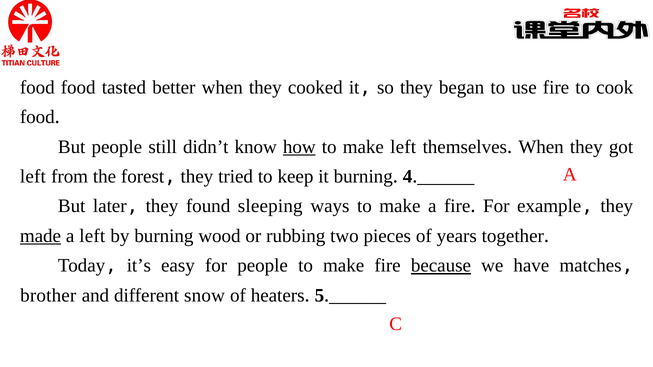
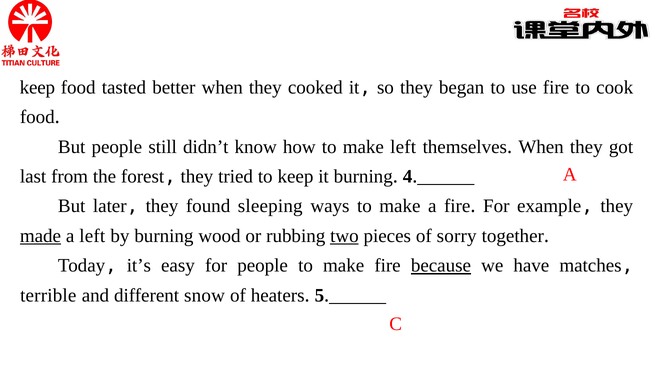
food at (37, 88): food -> keep
how underline: present -> none
left at (33, 177): left -> last
two underline: none -> present
years: years -> sorry
brother: brother -> terrible
